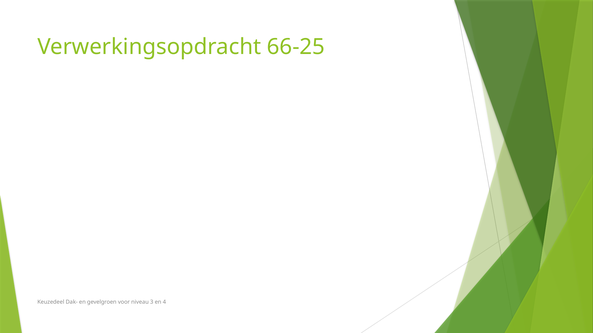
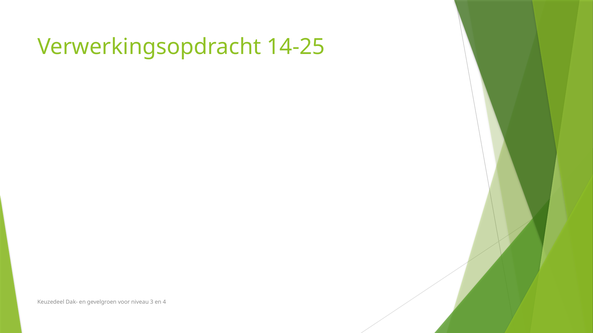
66-25: 66-25 -> 14-25
